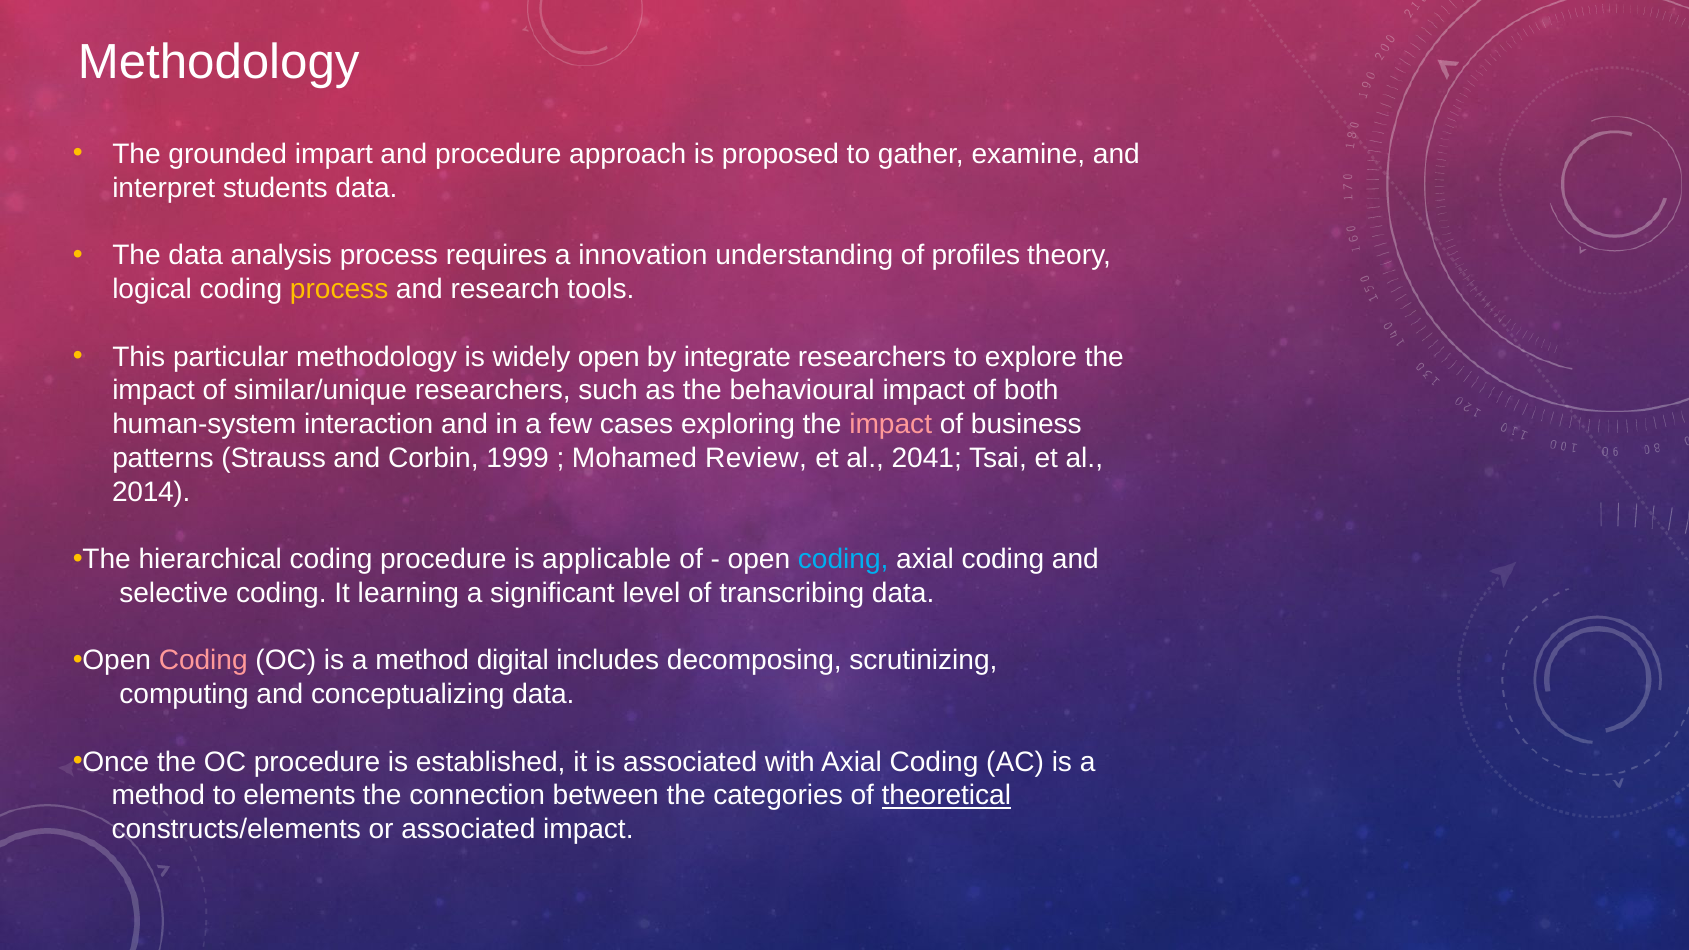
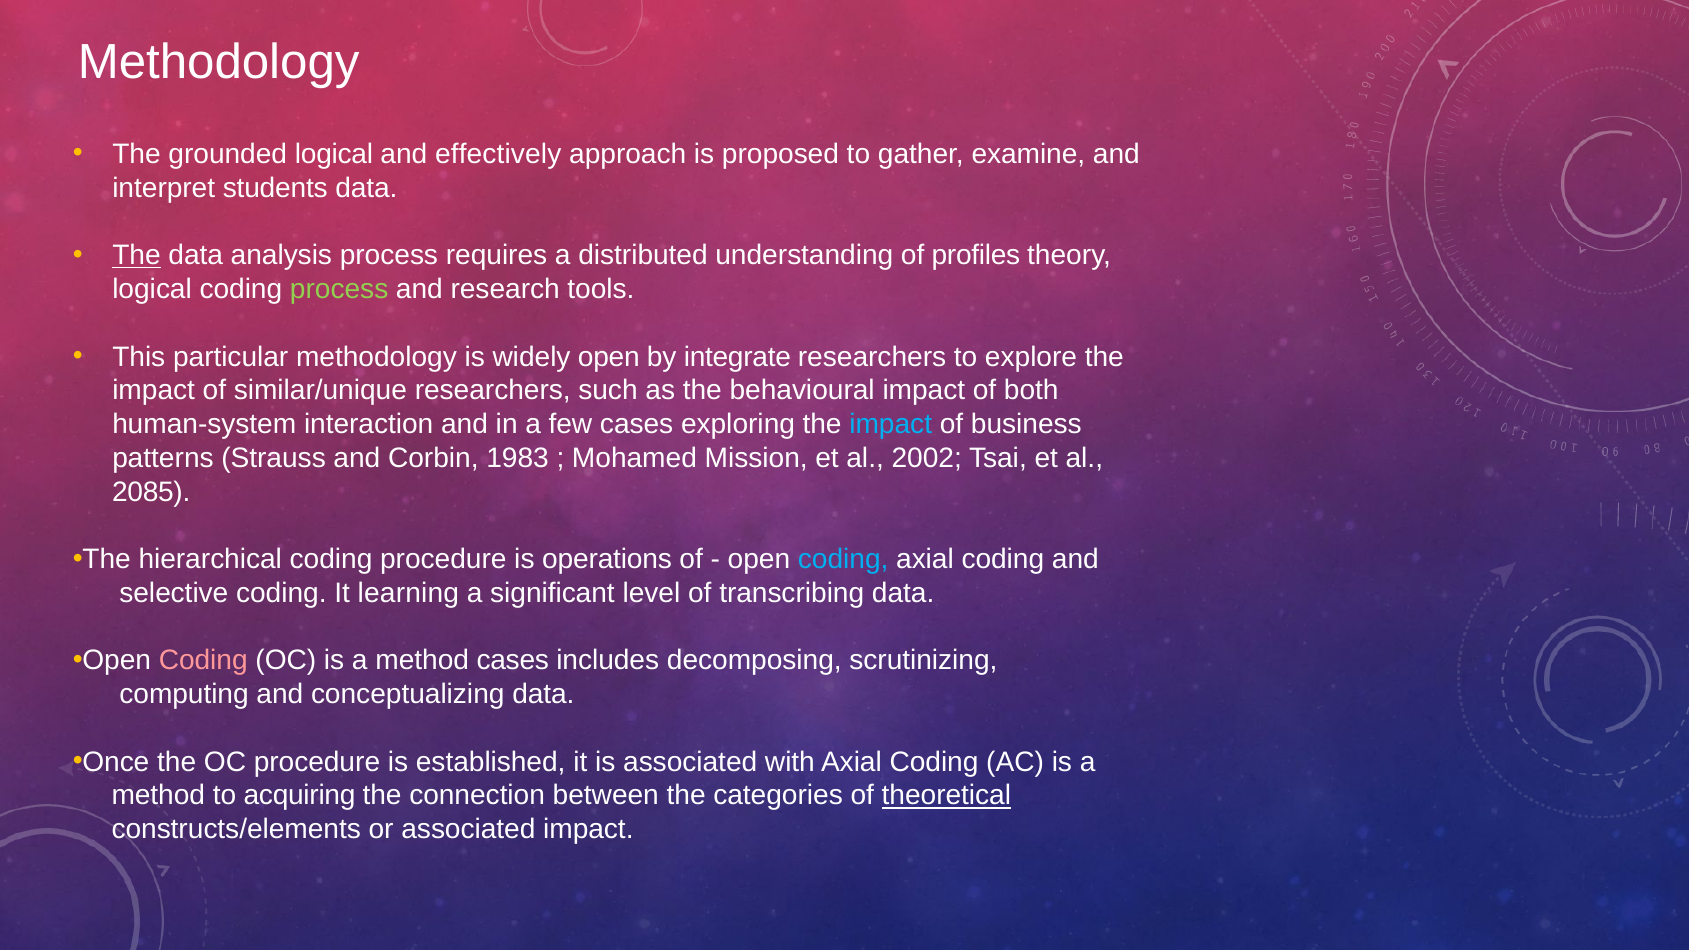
grounded impart: impart -> logical
and procedure: procedure -> effectively
The at (137, 256) underline: none -> present
innovation: innovation -> distributed
process at (339, 289) colour: yellow -> light green
impact at (891, 424) colour: pink -> light blue
1999: 1999 -> 1983
Review: Review -> Mission
2041: 2041 -> 2002
2014: 2014 -> 2085
applicable: applicable -> operations
method digital: digital -> cases
elements: elements -> acquiring
